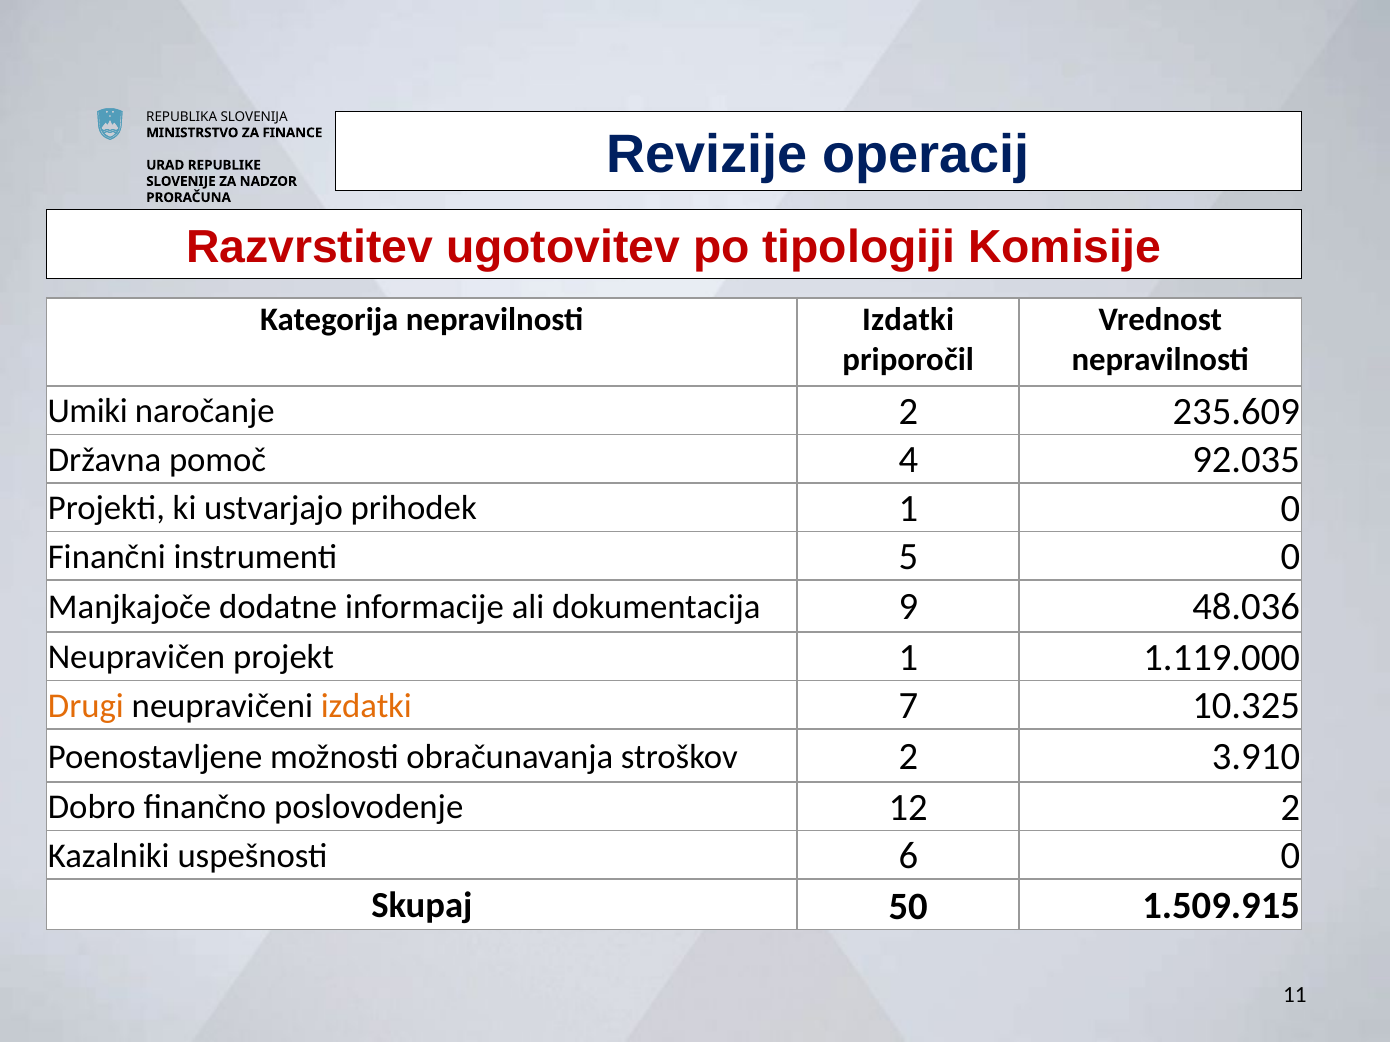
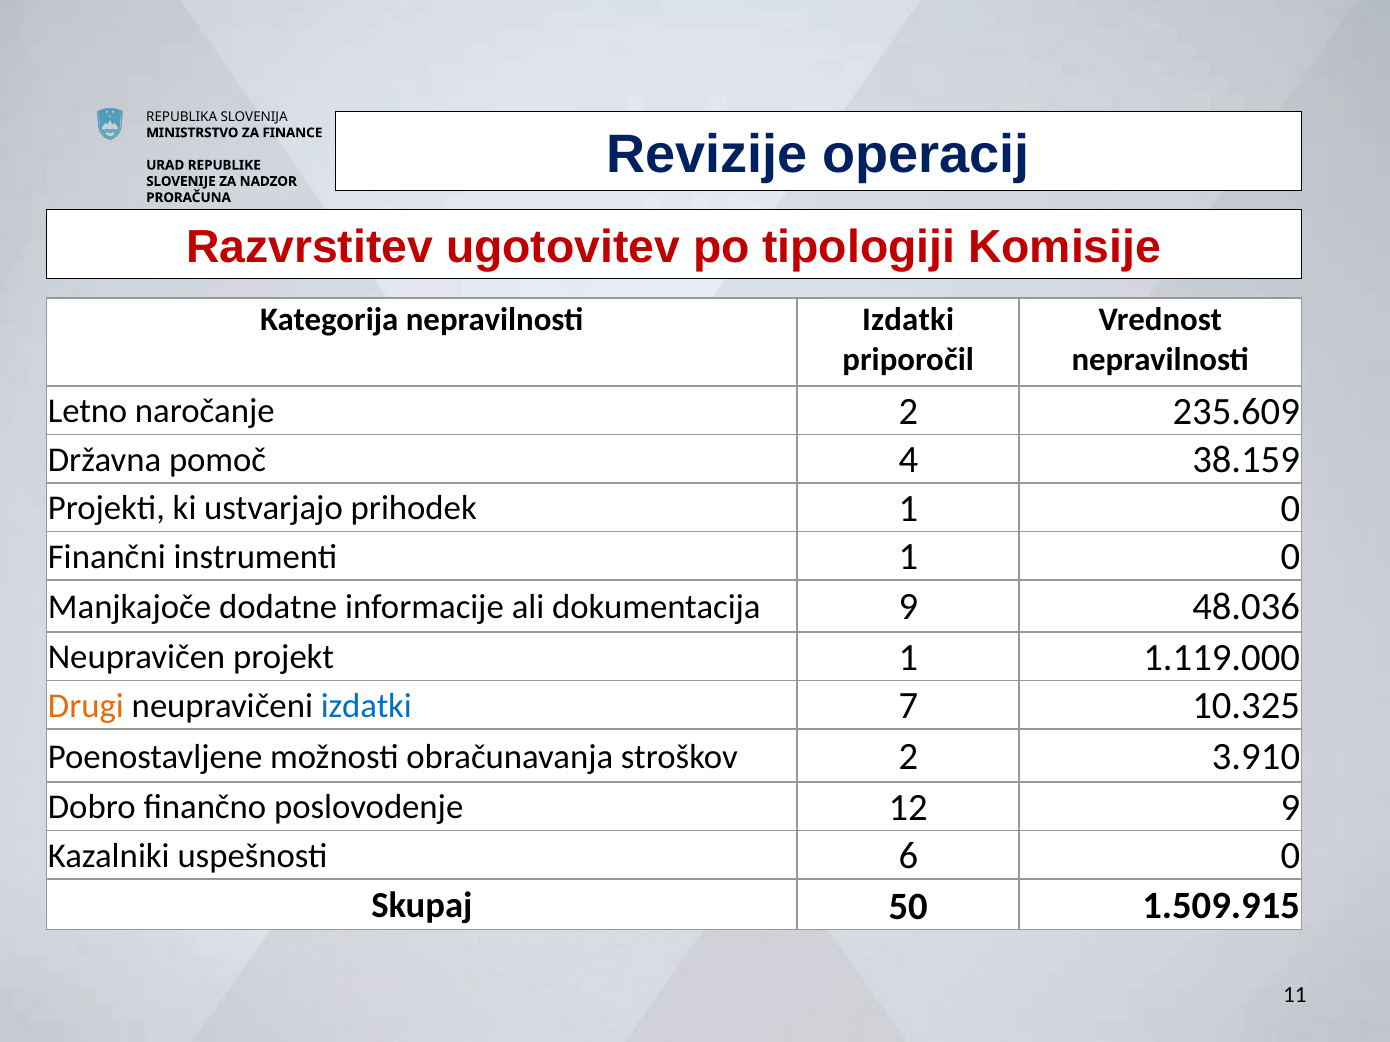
Umiki: Umiki -> Letno
92.035: 92.035 -> 38.159
instrumenti 5: 5 -> 1
izdatki at (366, 706) colour: orange -> blue
12 2: 2 -> 9
